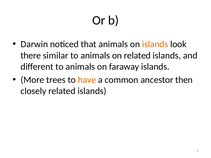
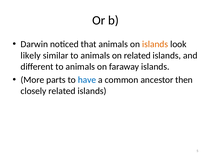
there: there -> likely
trees: trees -> parts
have colour: orange -> blue
